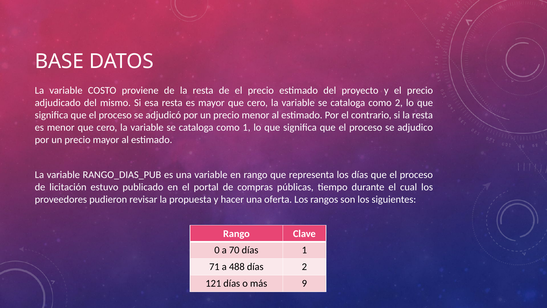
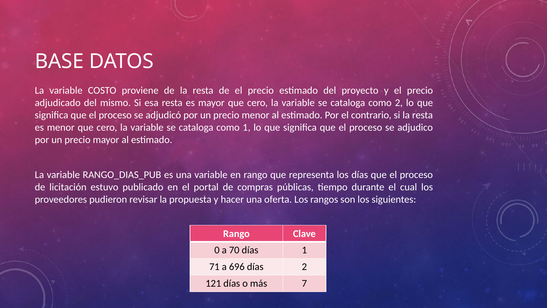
488: 488 -> 696
9: 9 -> 7
